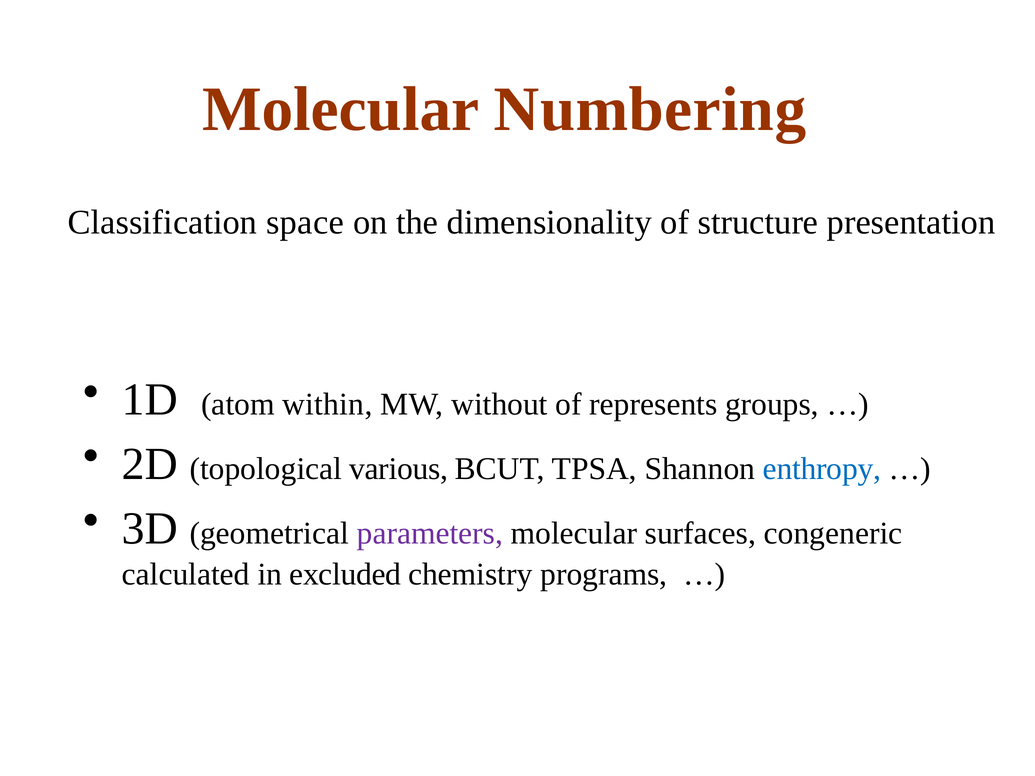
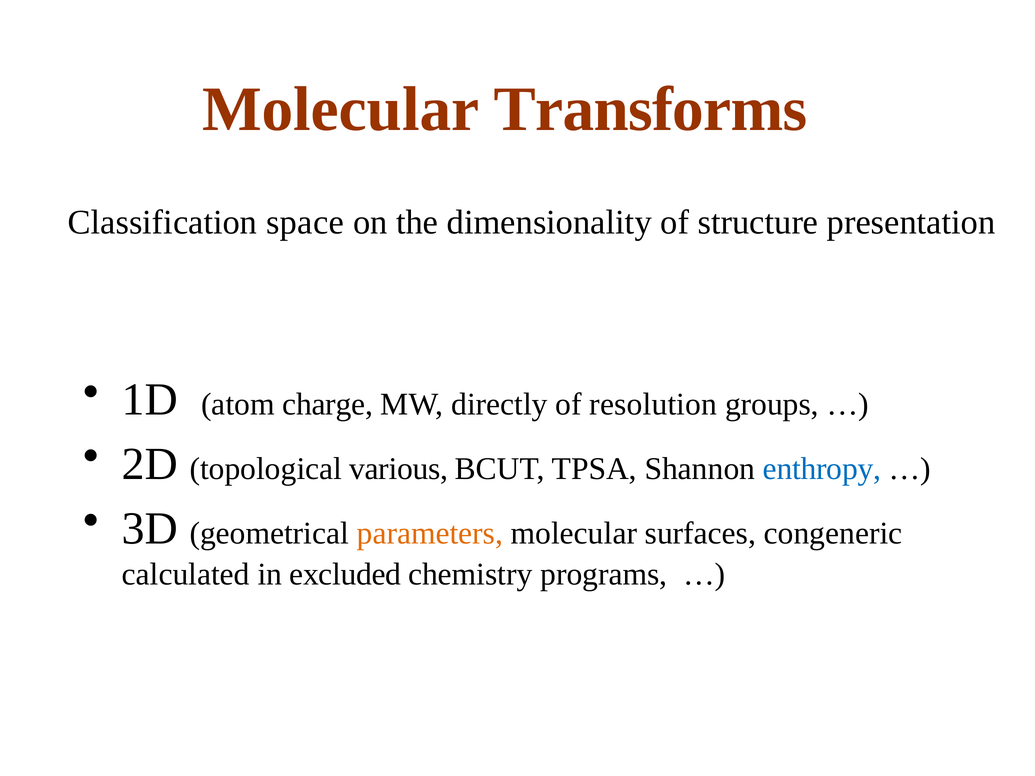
Numbering: Numbering -> Transforms
within: within -> charge
without: without -> directly
represents: represents -> resolution
parameters colour: purple -> orange
